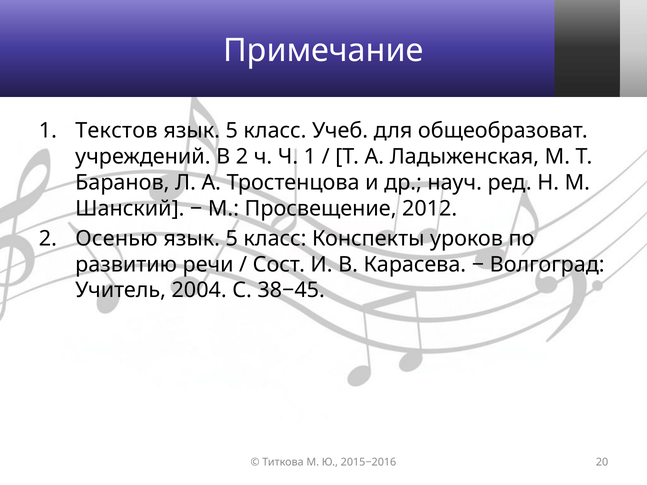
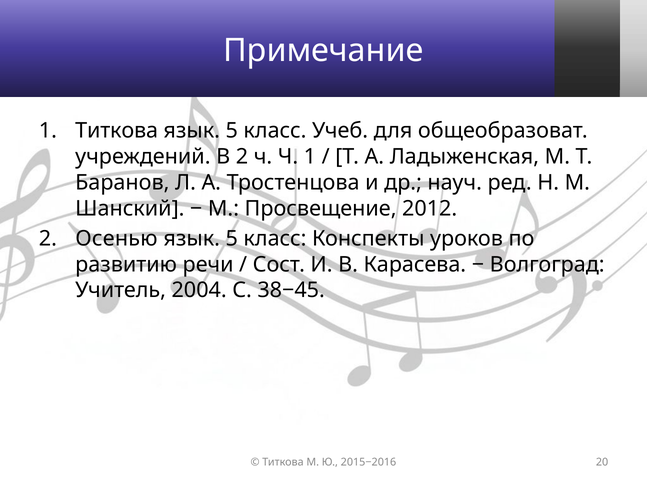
1 Текстов: Текстов -> Титкова
